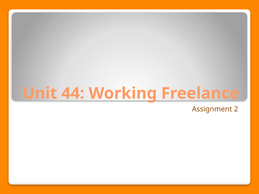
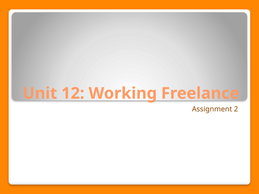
44: 44 -> 12
